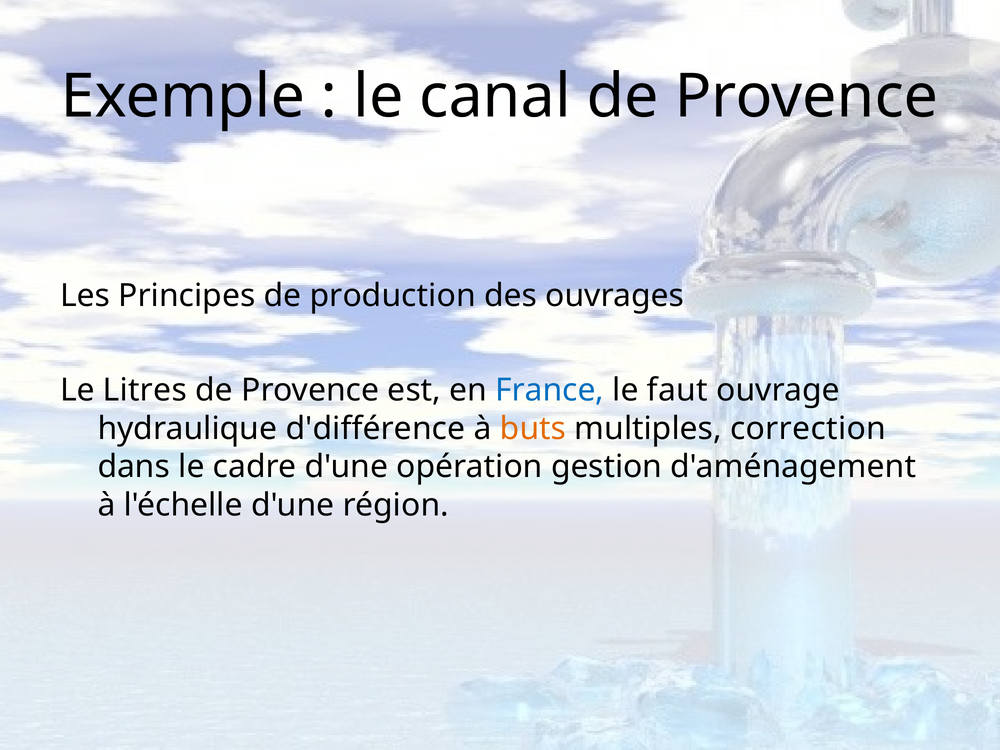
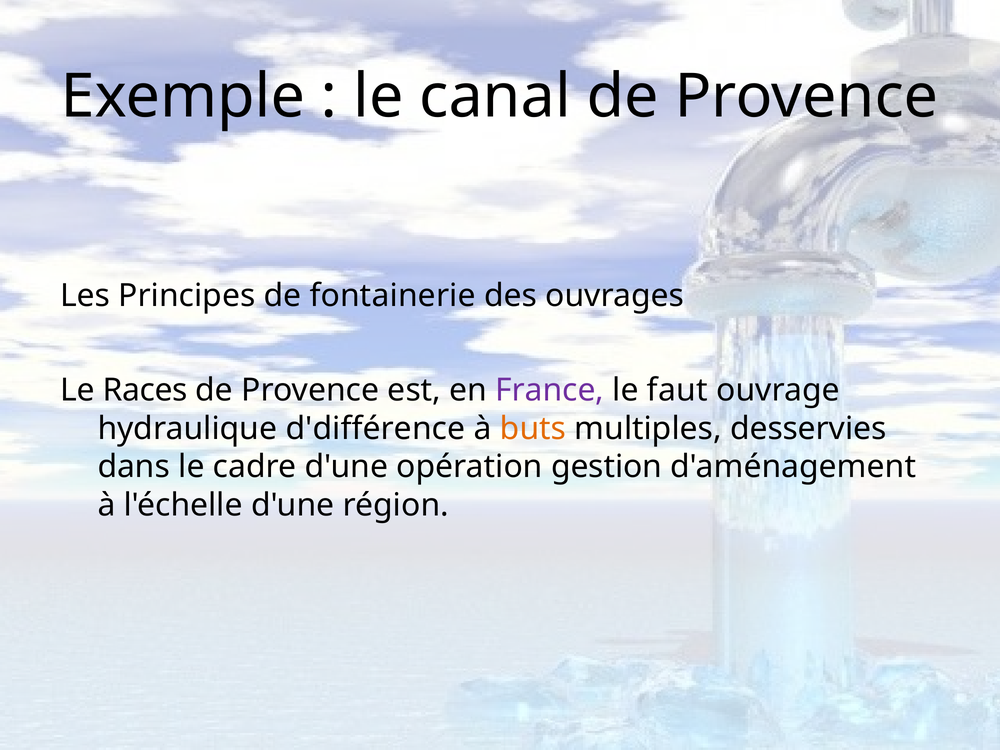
production: production -> fontainerie
Litres: Litres -> Races
France colour: blue -> purple
correction: correction -> desservies
